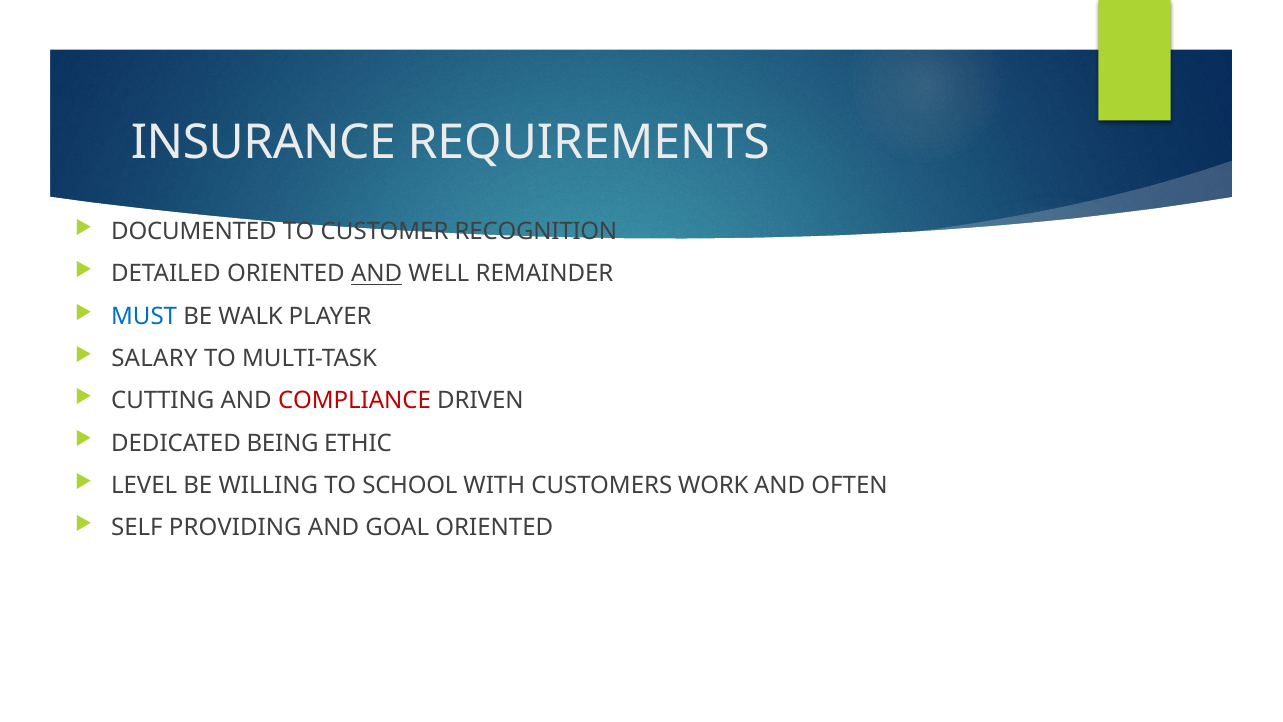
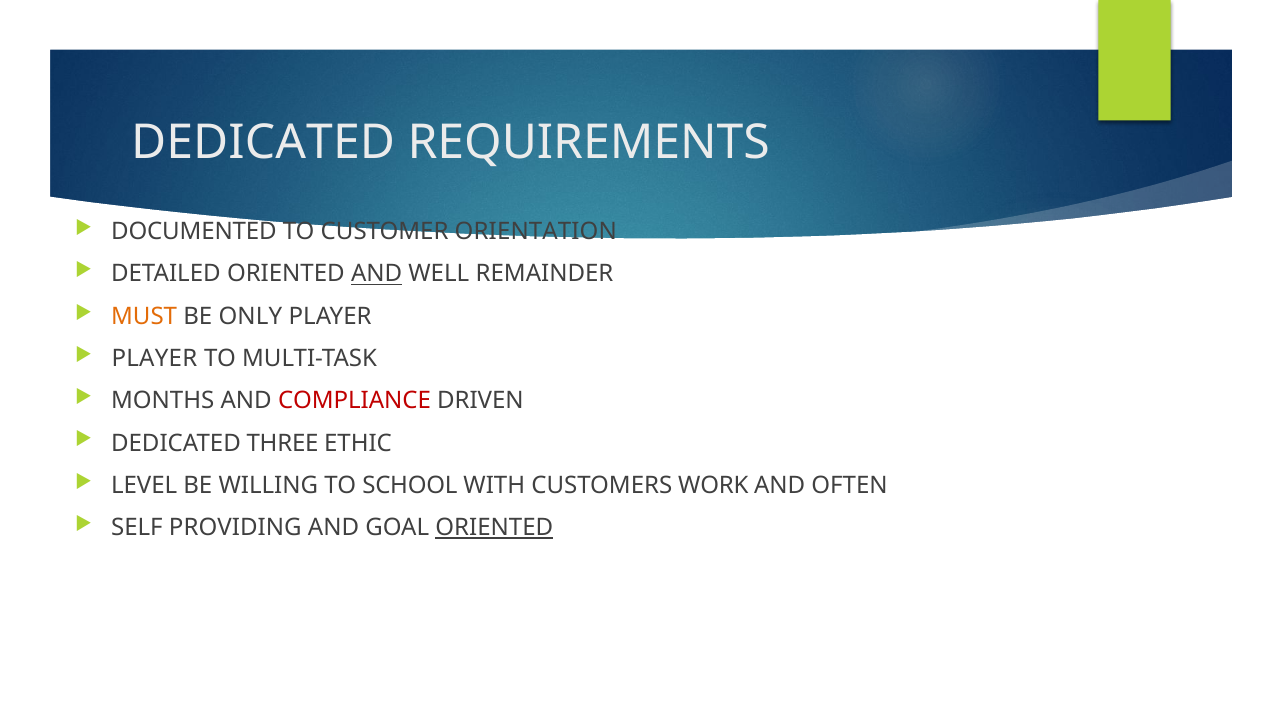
INSURANCE at (263, 143): INSURANCE -> DEDICATED
RECOGNITION: RECOGNITION -> ORIENTATION
MUST colour: blue -> orange
WALK: WALK -> ONLY
SALARY at (154, 358): SALARY -> PLAYER
CUTTING: CUTTING -> MONTHS
BEING: BEING -> THREE
ORIENTED at (494, 527) underline: none -> present
